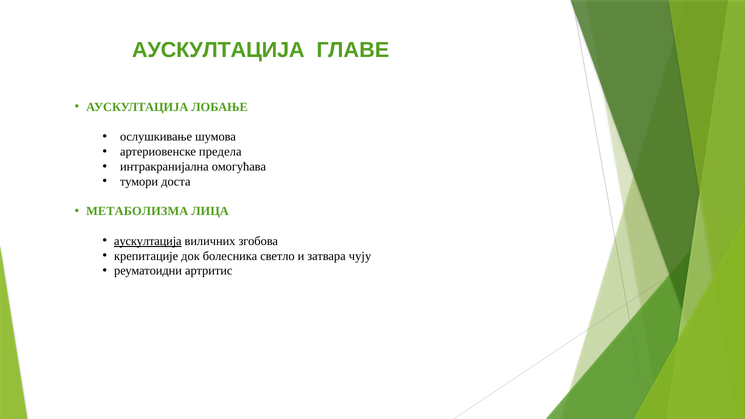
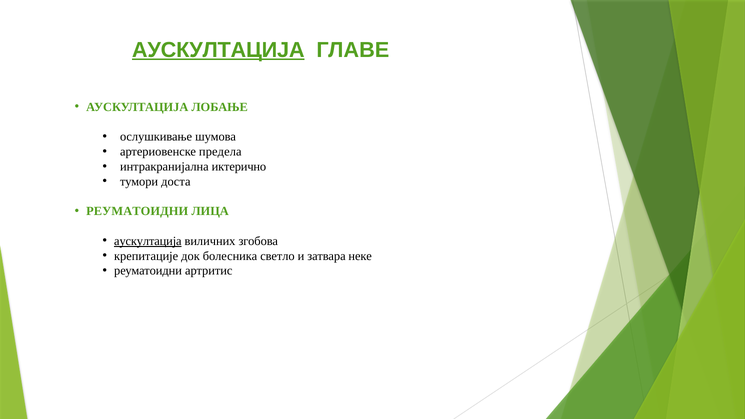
АУСКУЛТАЦИЈА at (218, 50) underline: none -> present
омогућава: омогућава -> иктерично
МЕТАБОЛИЗМА at (137, 211): МЕТАБОЛИЗМА -> РЕУМАТОИДНИ
чују: чују -> неке
